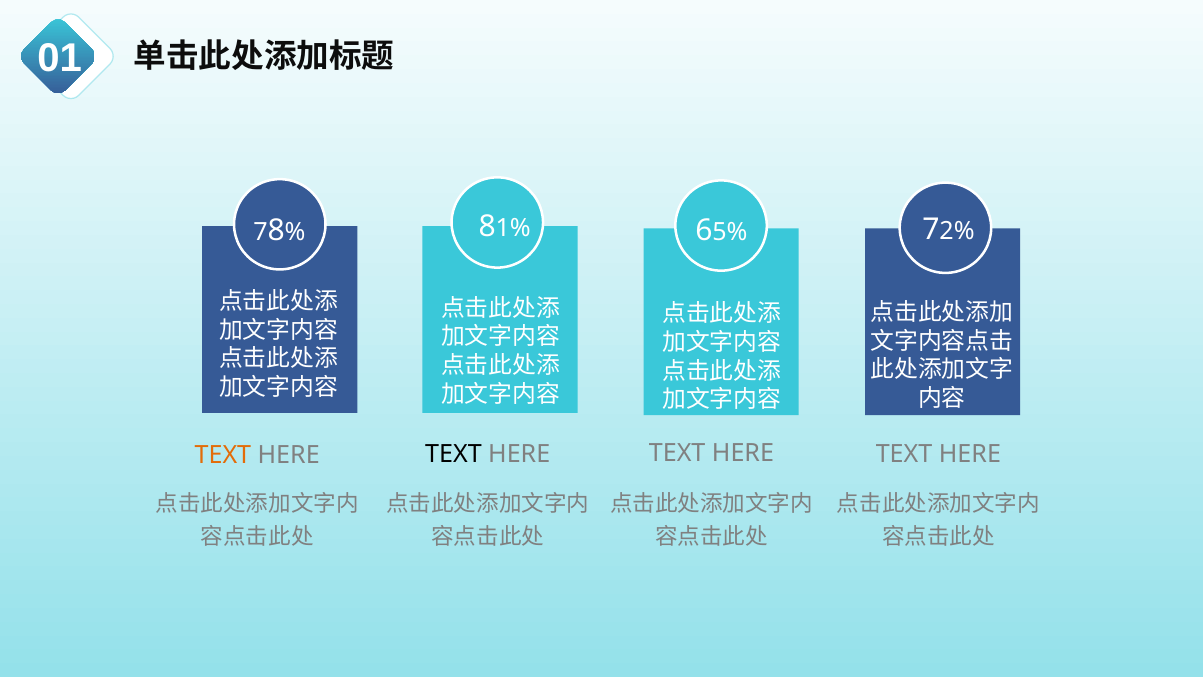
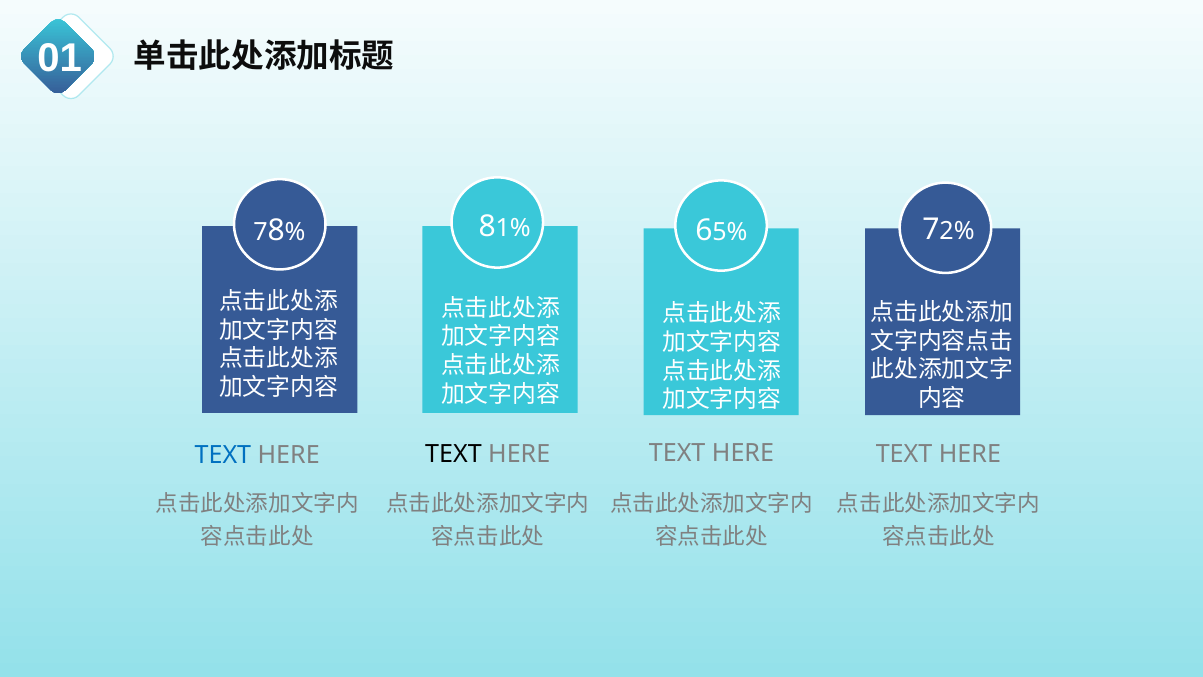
TEXT at (223, 455) colour: orange -> blue
